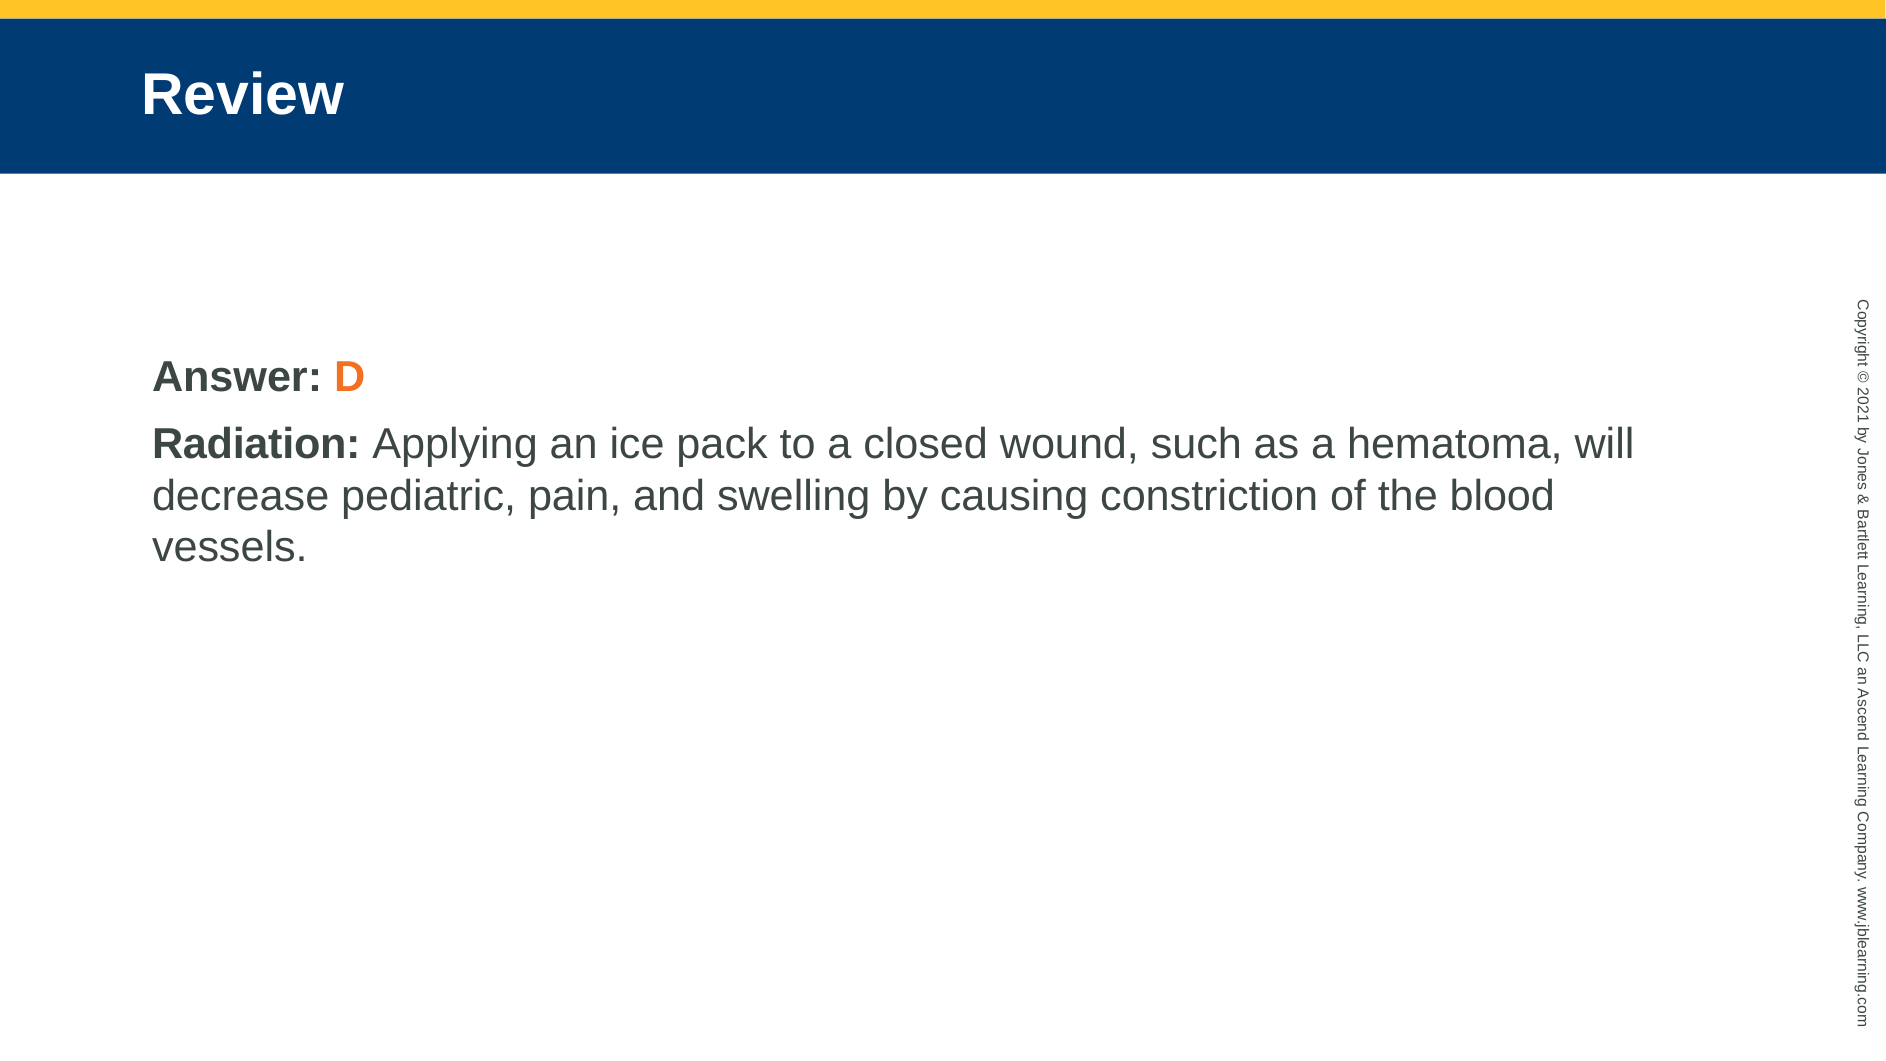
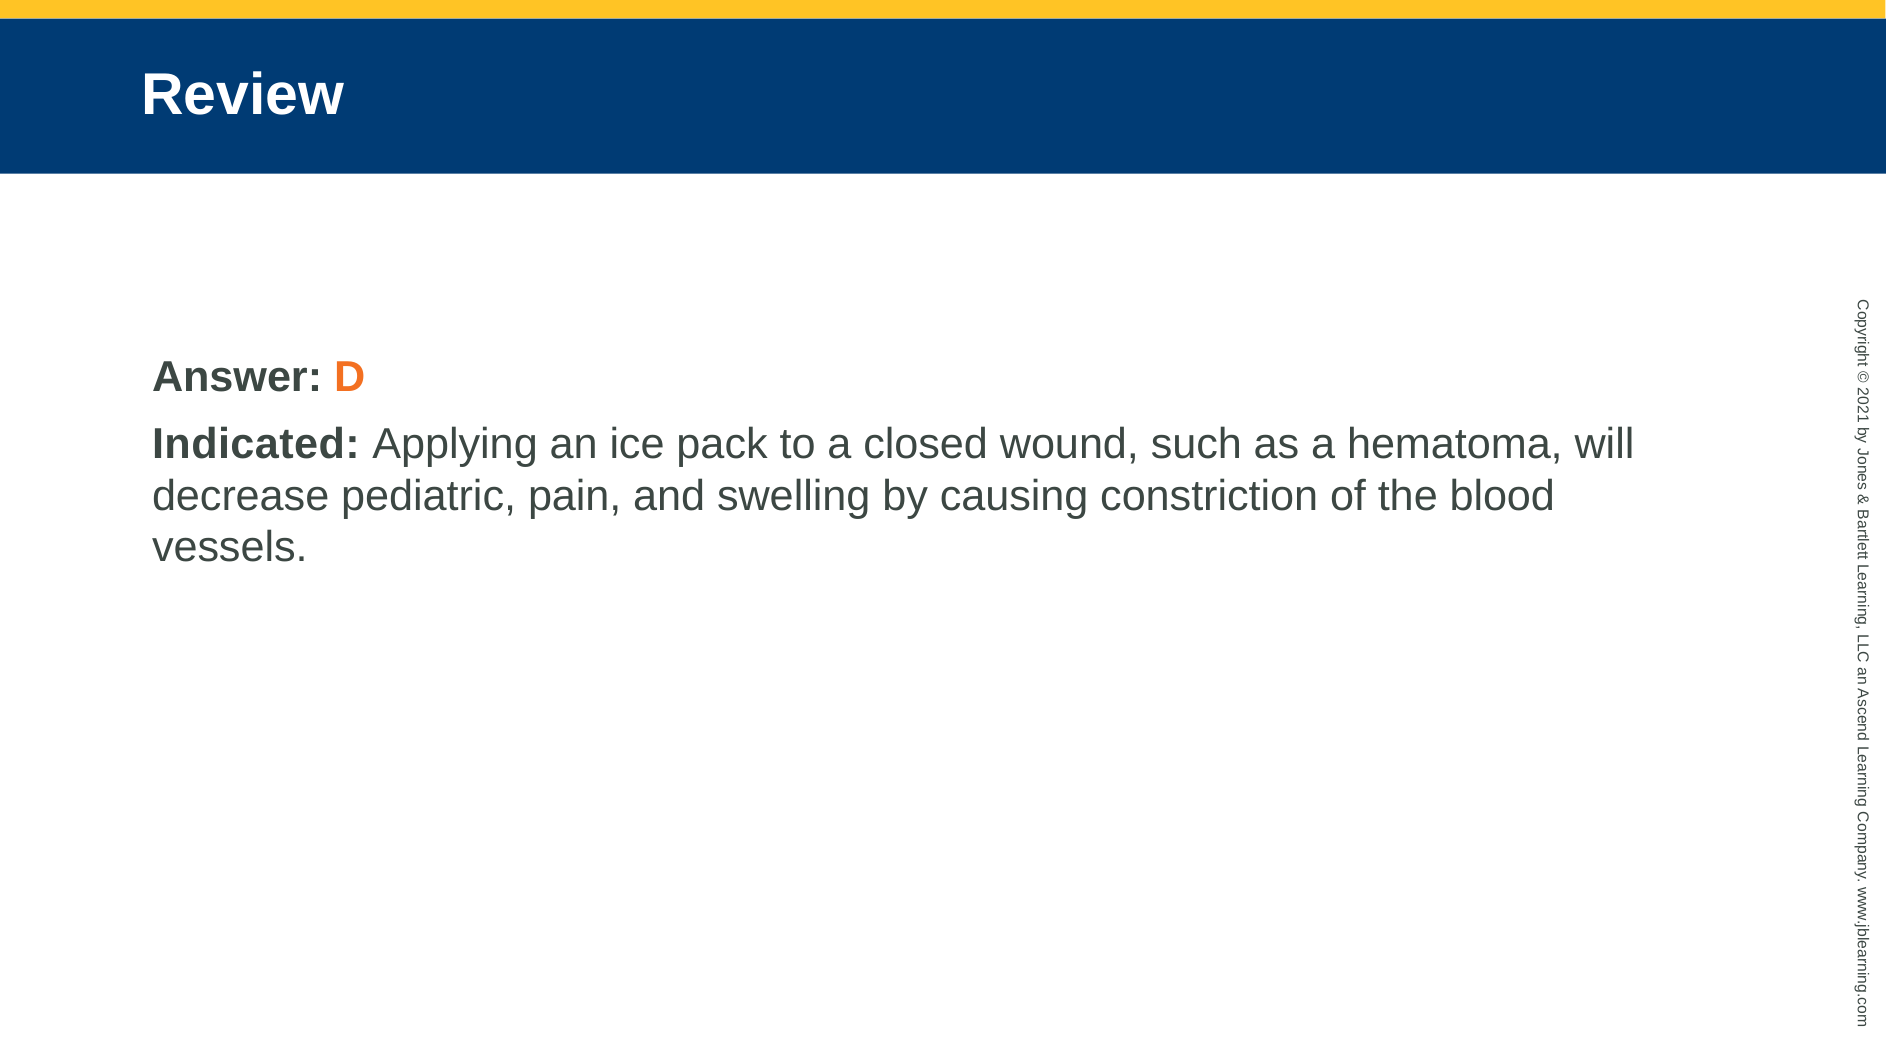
Radiation: Radiation -> Indicated
